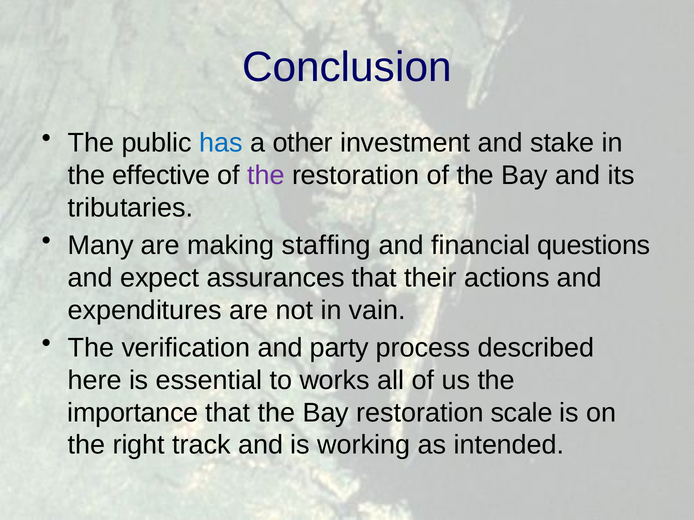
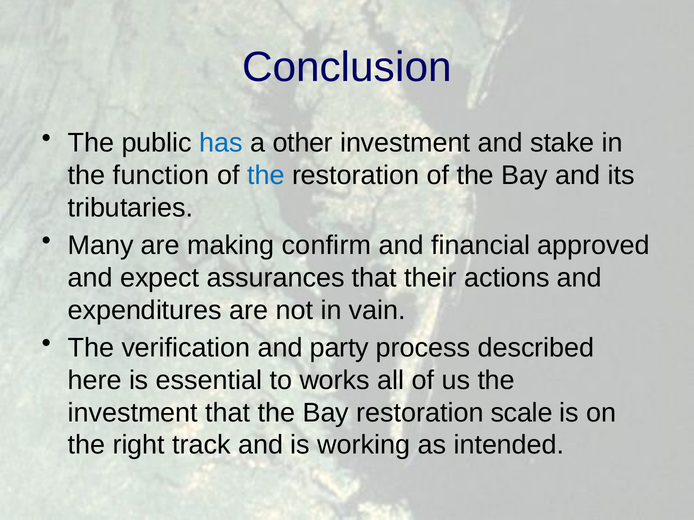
effective: effective -> function
the at (266, 175) colour: purple -> blue
staffing: staffing -> confirm
questions: questions -> approved
importance at (133, 413): importance -> investment
